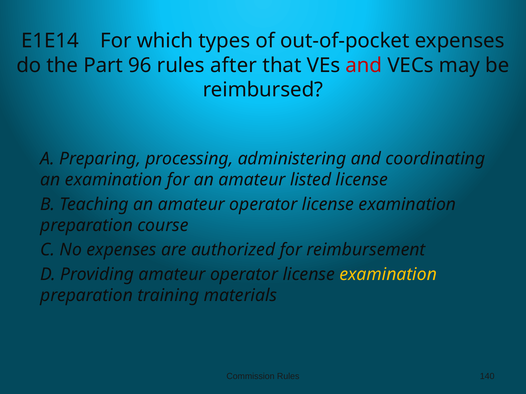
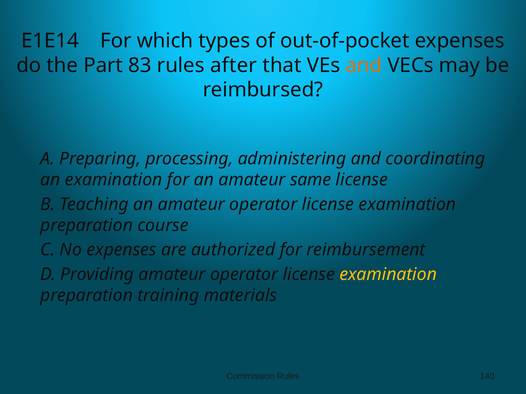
96: 96 -> 83
and at (364, 65) colour: red -> orange
listed: listed -> same
